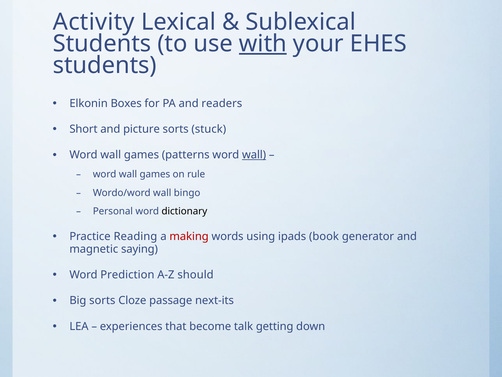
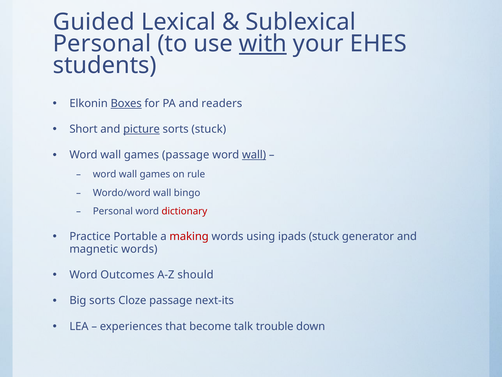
Activity: Activity -> Guided
Students at (102, 44): Students -> Personal
Boxes underline: none -> present
picture underline: none -> present
games patterns: patterns -> passage
dictionary colour: black -> red
Reading: Reading -> Portable
ipads book: book -> stuck
magnetic saying: saying -> words
Prediction: Prediction -> Outcomes
getting: getting -> trouble
